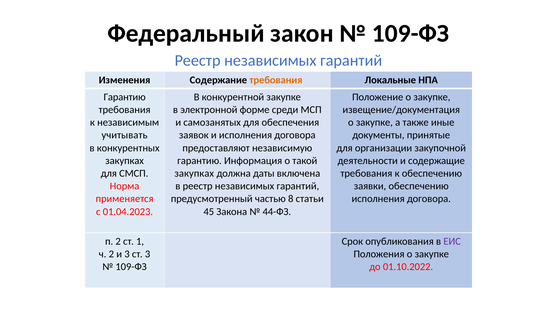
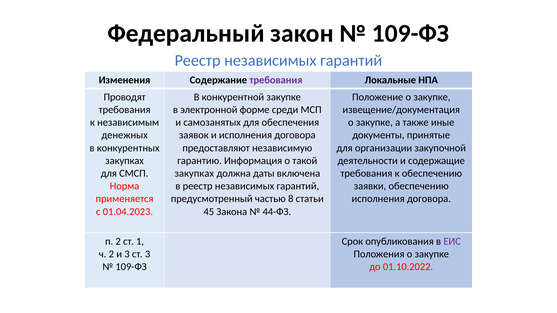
требования at (276, 80) colour: orange -> purple
Гарантию at (125, 97): Гарантию -> Проводят
учитывать: учитывать -> денежных
